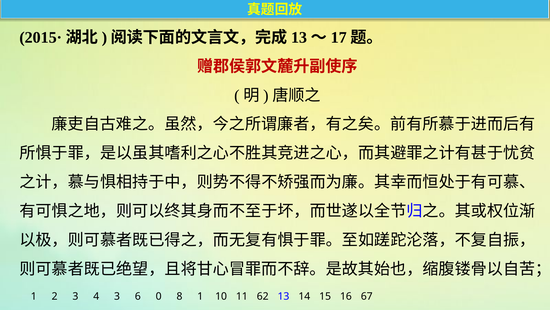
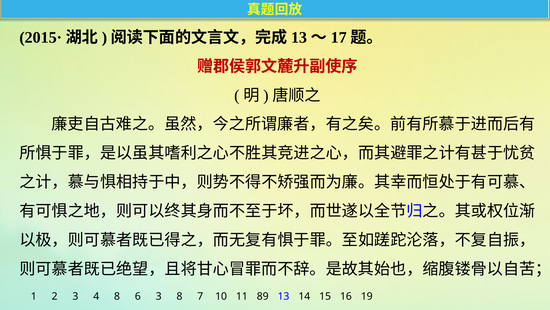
4 3: 3 -> 8
6 0: 0 -> 3
8 1: 1 -> 7
62: 62 -> 89
67: 67 -> 19
